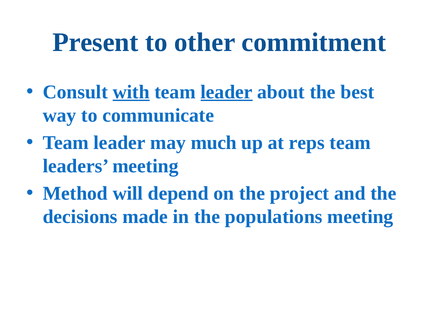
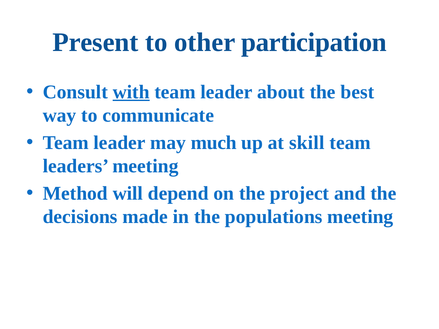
commitment: commitment -> participation
leader at (227, 92) underline: present -> none
reps: reps -> skill
